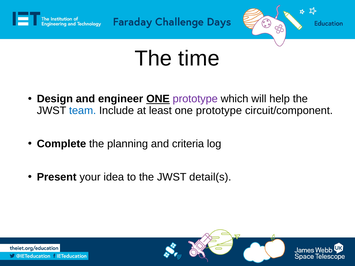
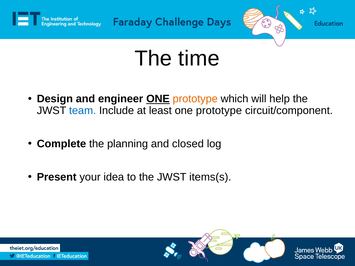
prototype at (195, 99) colour: purple -> orange
criteria: criteria -> closed
detail(s: detail(s -> items(s
